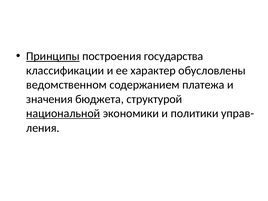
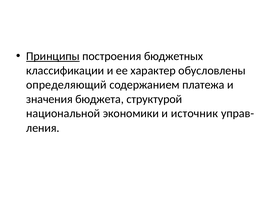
государства: государства -> бюджетных
ведомственном: ведомственном -> определяющий
национальной underline: present -> none
политики: политики -> источник
